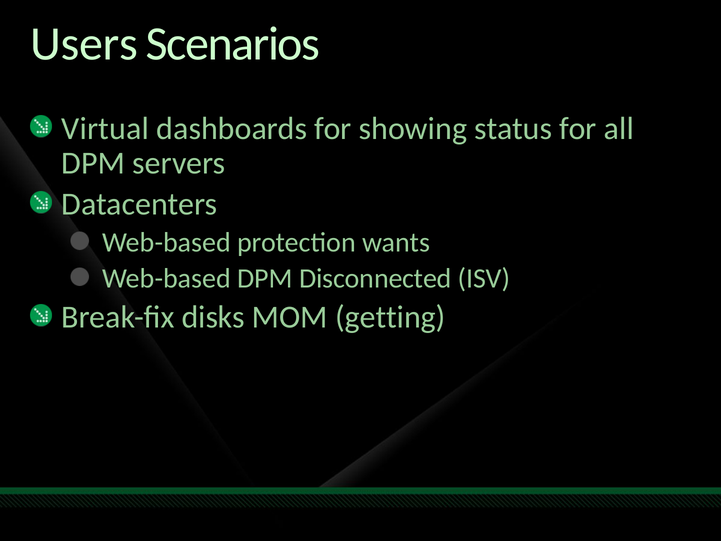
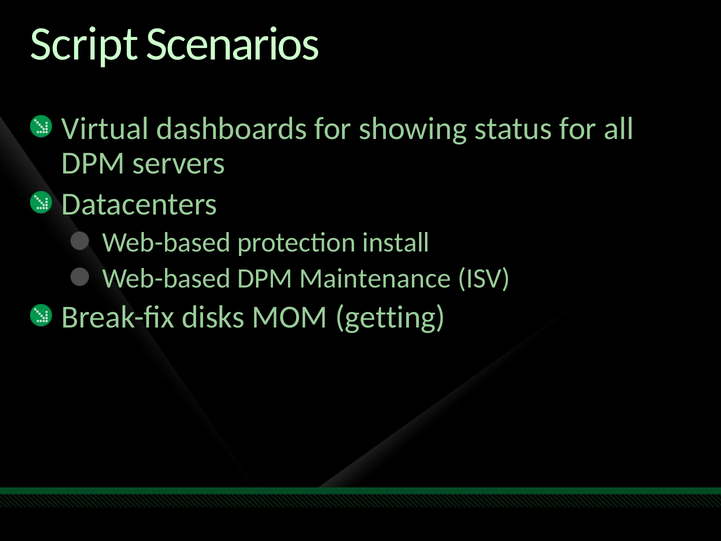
Users: Users -> Script
wants: wants -> install
Disconnected: Disconnected -> Maintenance
